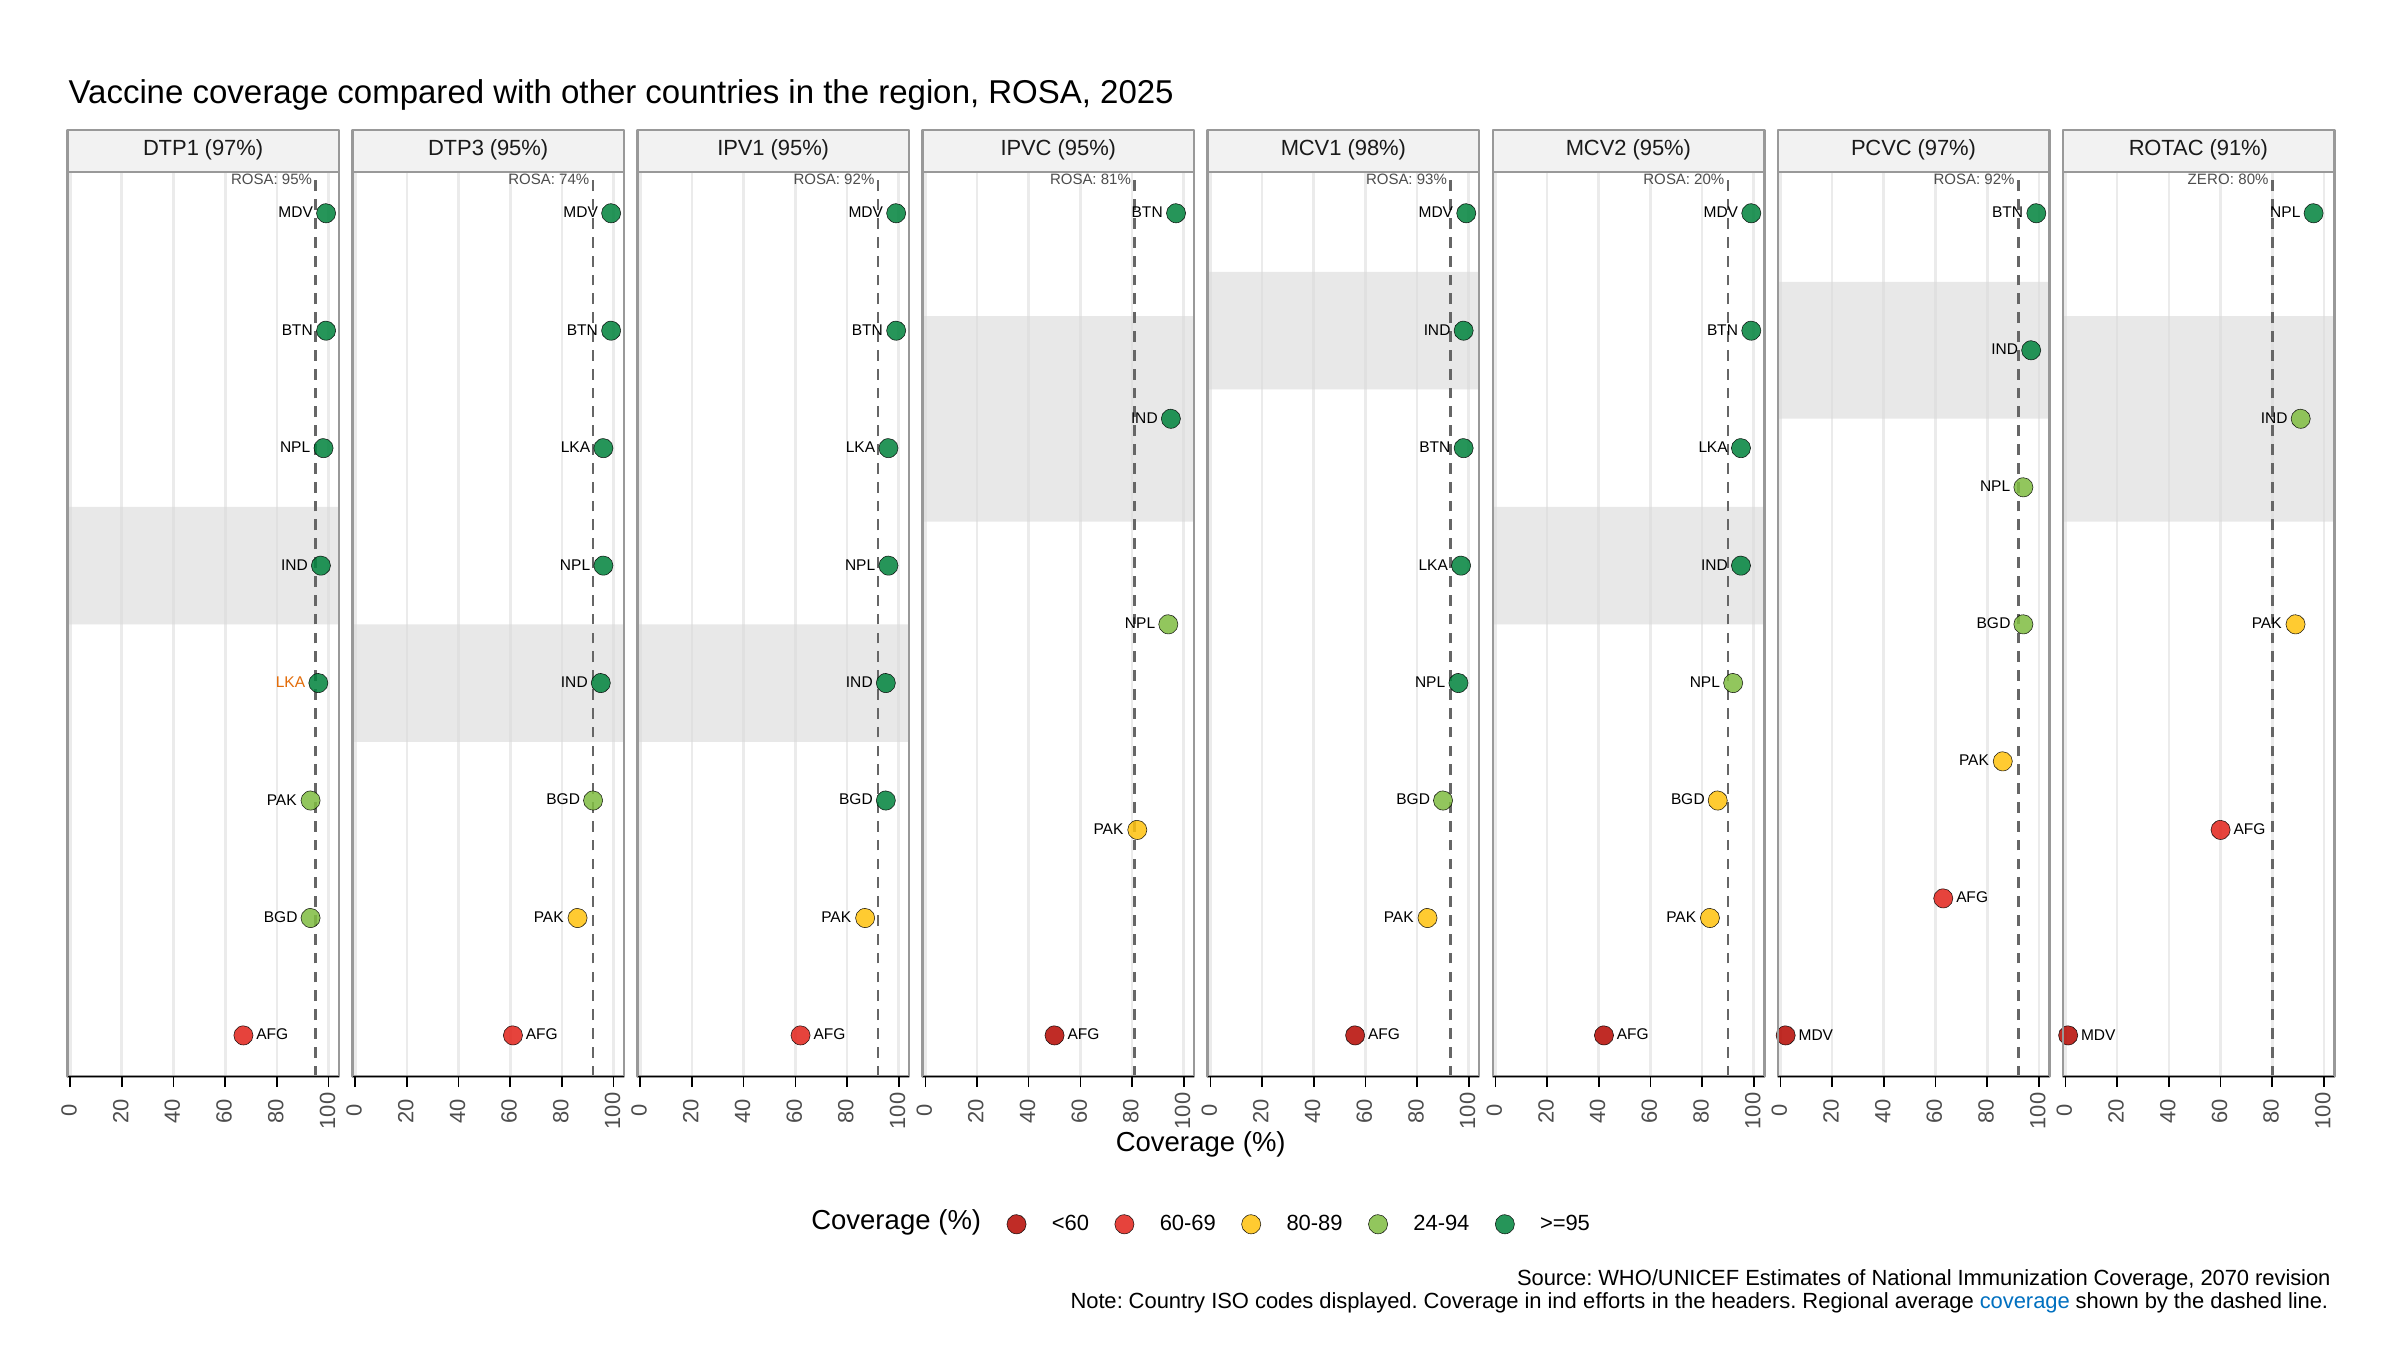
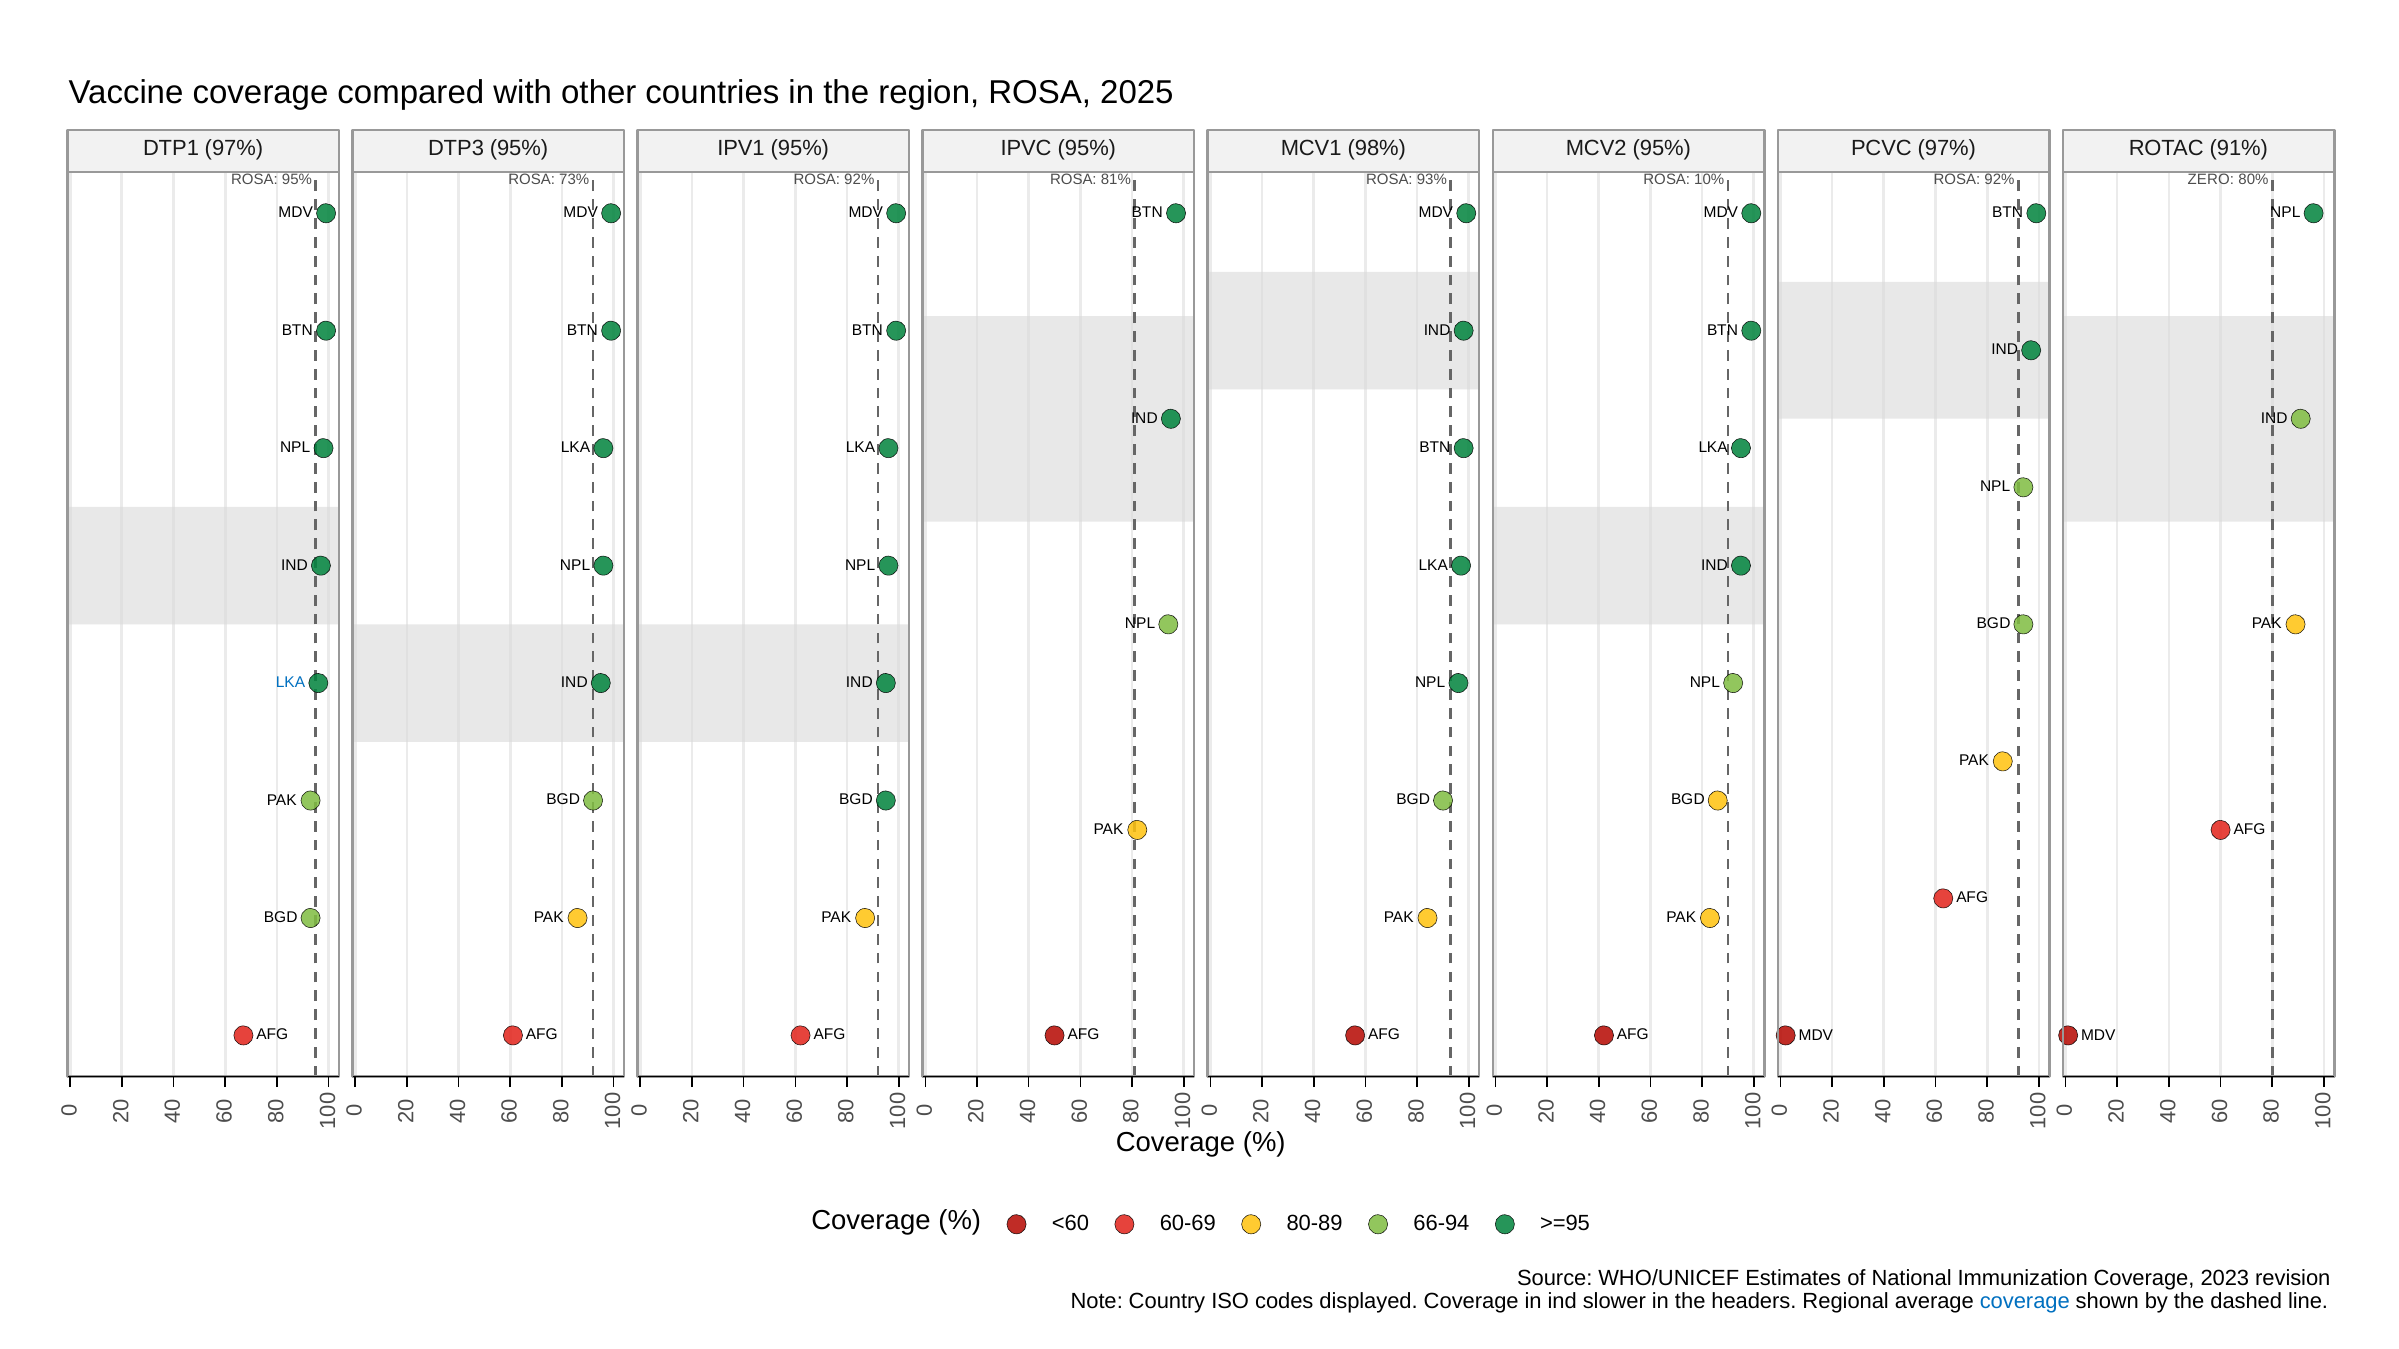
74%: 74% -> 73%
20%: 20% -> 10%
LKA at (290, 683) colour: orange -> blue
24-94: 24-94 -> 66-94
2070: 2070 -> 2023
efforts: efforts -> slower
